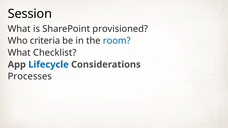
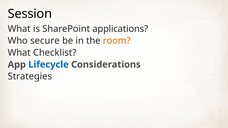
provisioned: provisioned -> applications
criteria: criteria -> secure
room colour: blue -> orange
Processes: Processes -> Strategies
